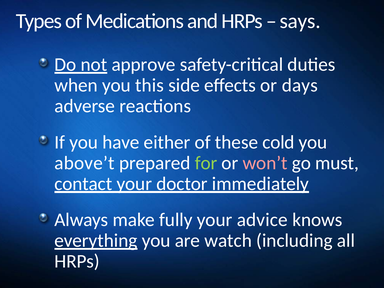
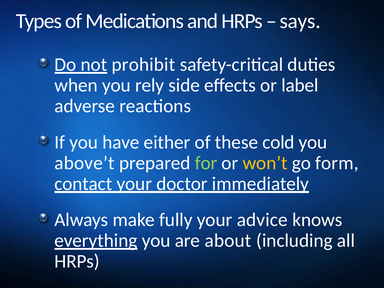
approve: approve -> prohibit
this: this -> rely
days: days -> label
won’t colour: pink -> yellow
must: must -> form
watch: watch -> about
